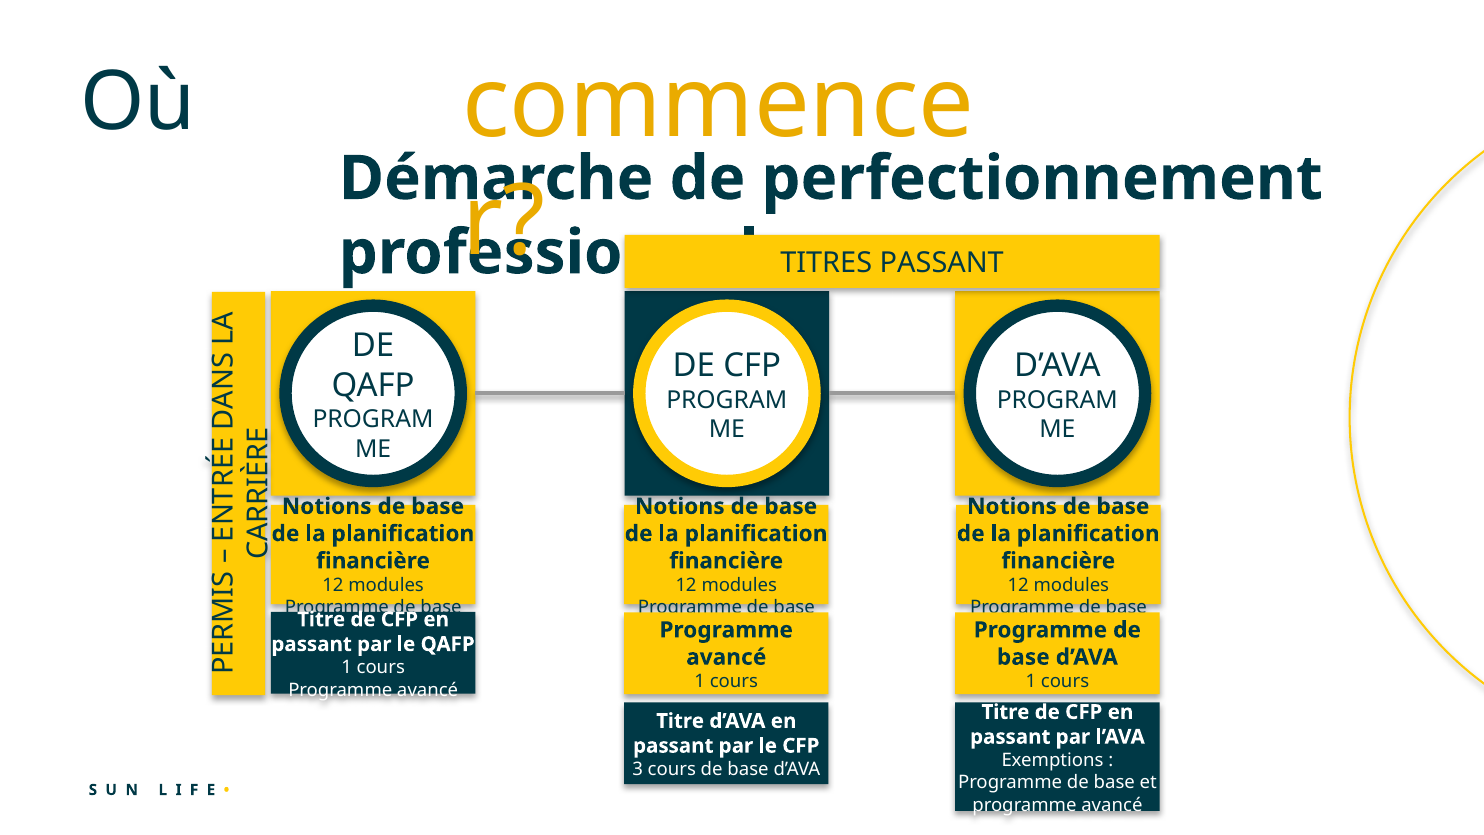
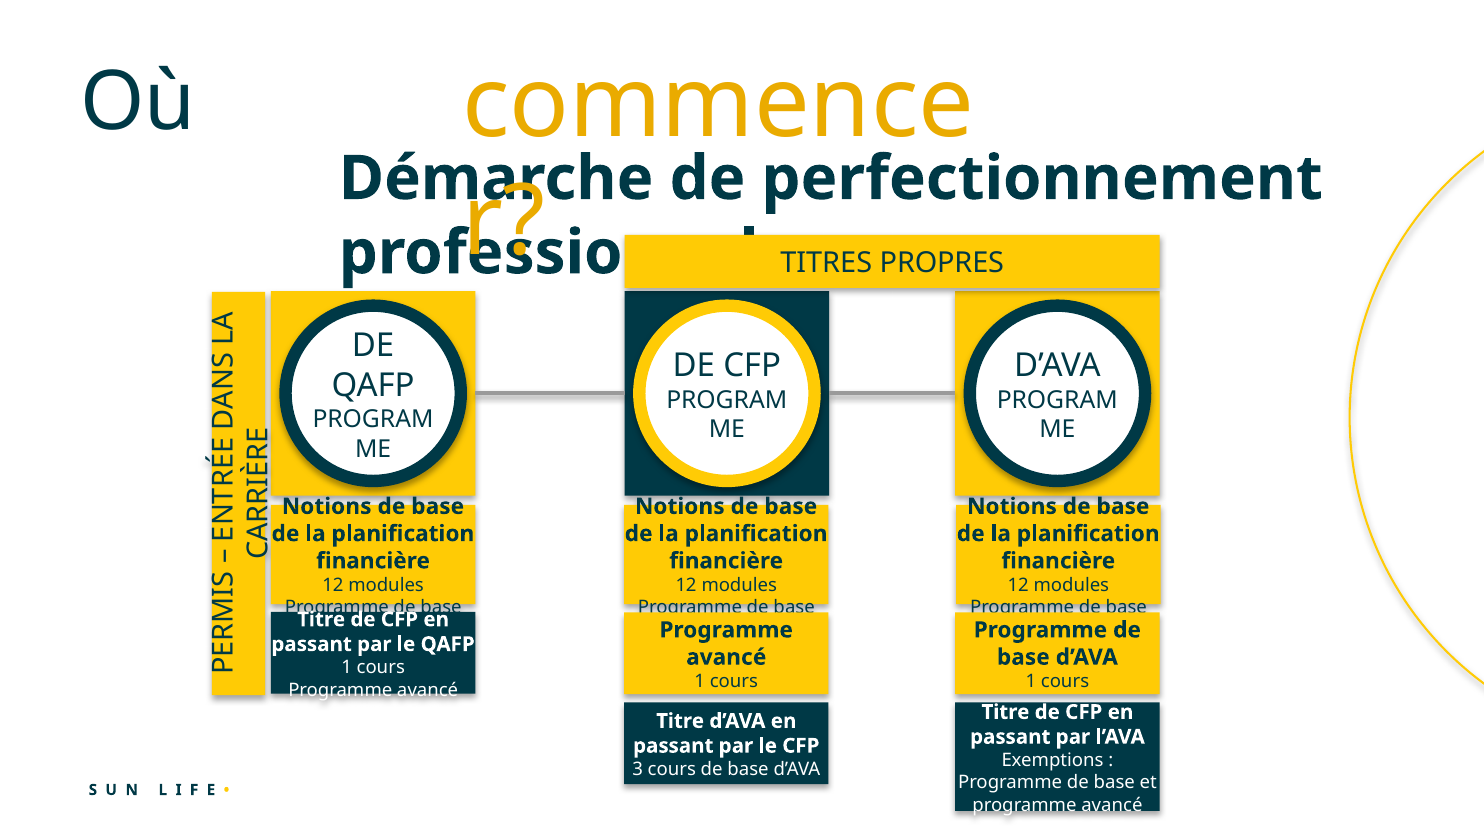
TITRES PASSANT: PASSANT -> PROPRES
